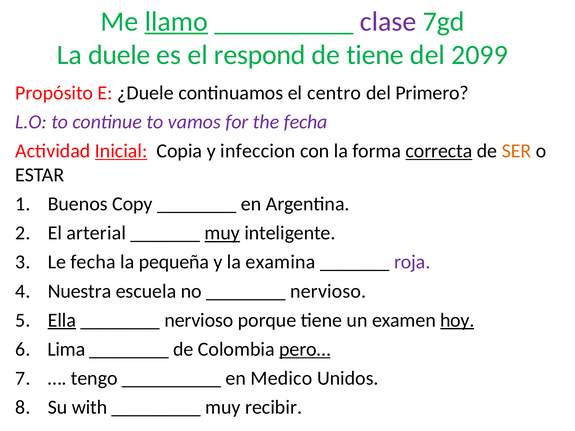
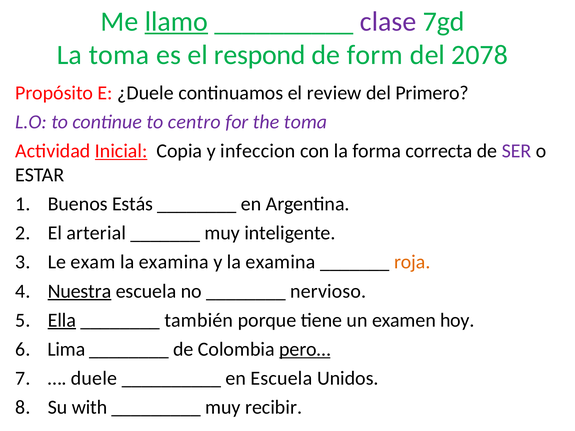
La duele: duele -> toma
de tiene: tiene -> form
2099: 2099 -> 2078
centro: centro -> review
vamos: vamos -> centro
the fecha: fecha -> toma
correcta underline: present -> none
SER colour: orange -> purple
Copy: Copy -> Estás
muy at (222, 233) underline: present -> none
Le fecha: fecha -> exam
pequeña at (174, 262): pequeña -> examina
roja colour: purple -> orange
Nuestra underline: none -> present
nervioso at (199, 320): nervioso -> también
hoy underline: present -> none
tengo: tengo -> duele
en Medico: Medico -> Escuela
